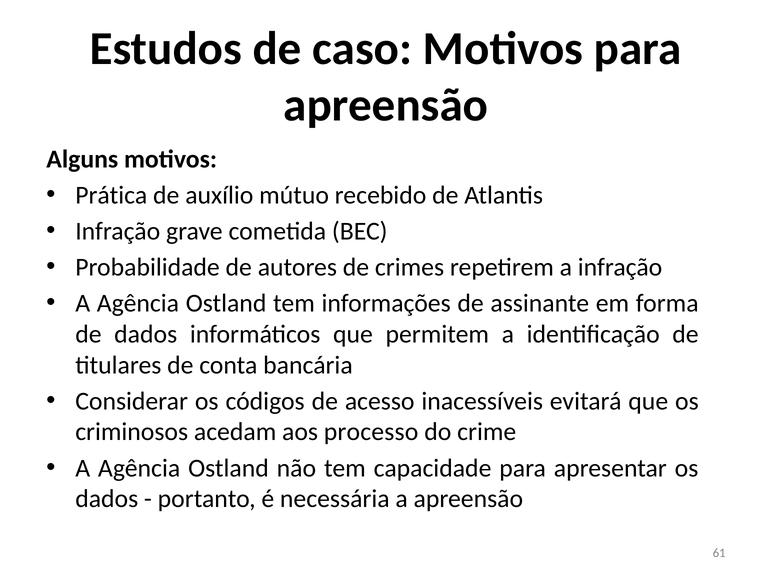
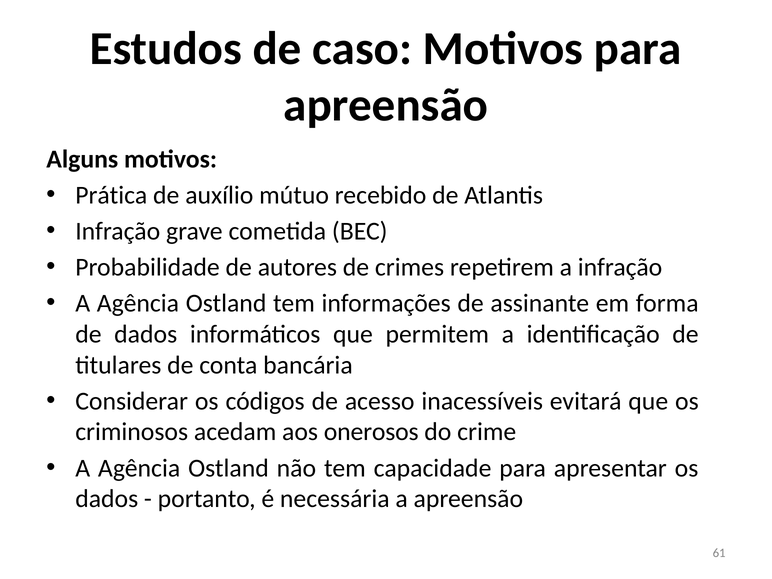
processo: processo -> onerosos
